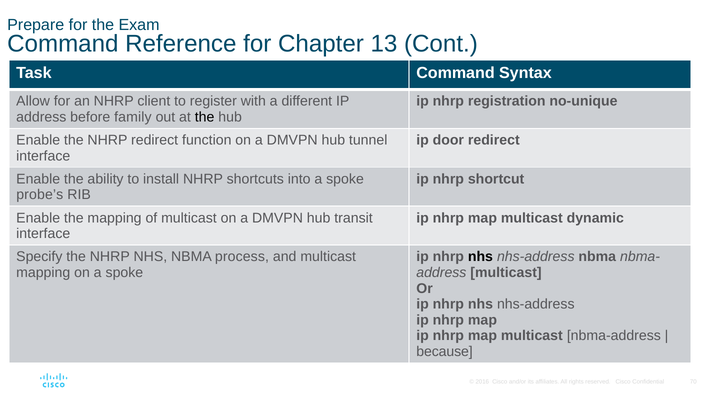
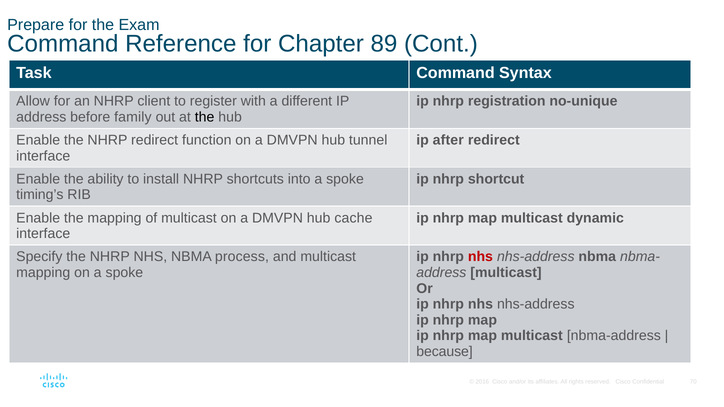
13: 13 -> 89
door: door -> after
probe’s: probe’s -> timing’s
transit: transit -> cache
nhs at (480, 257) colour: black -> red
